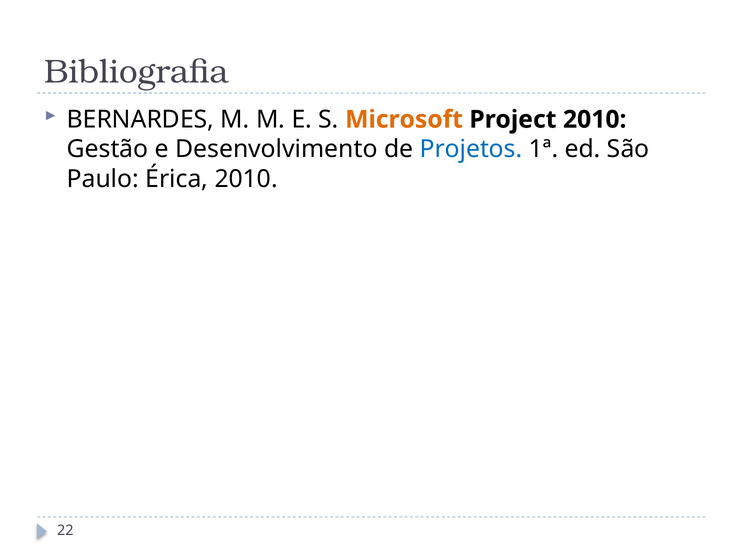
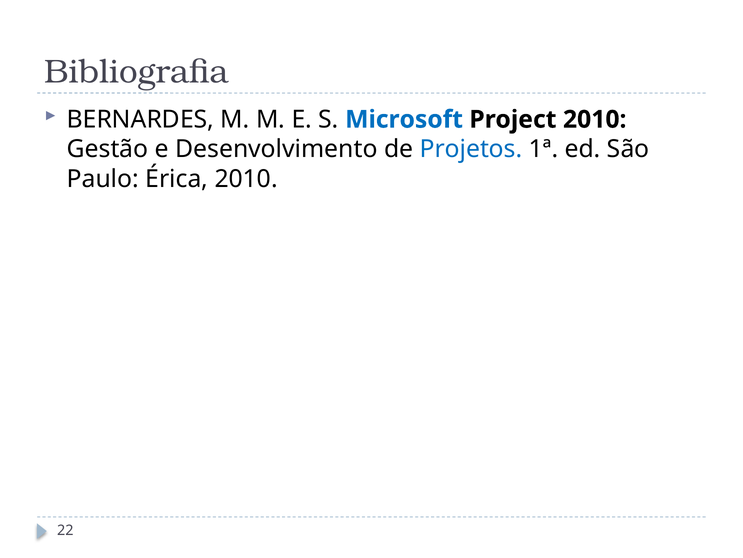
Microsoft colour: orange -> blue
